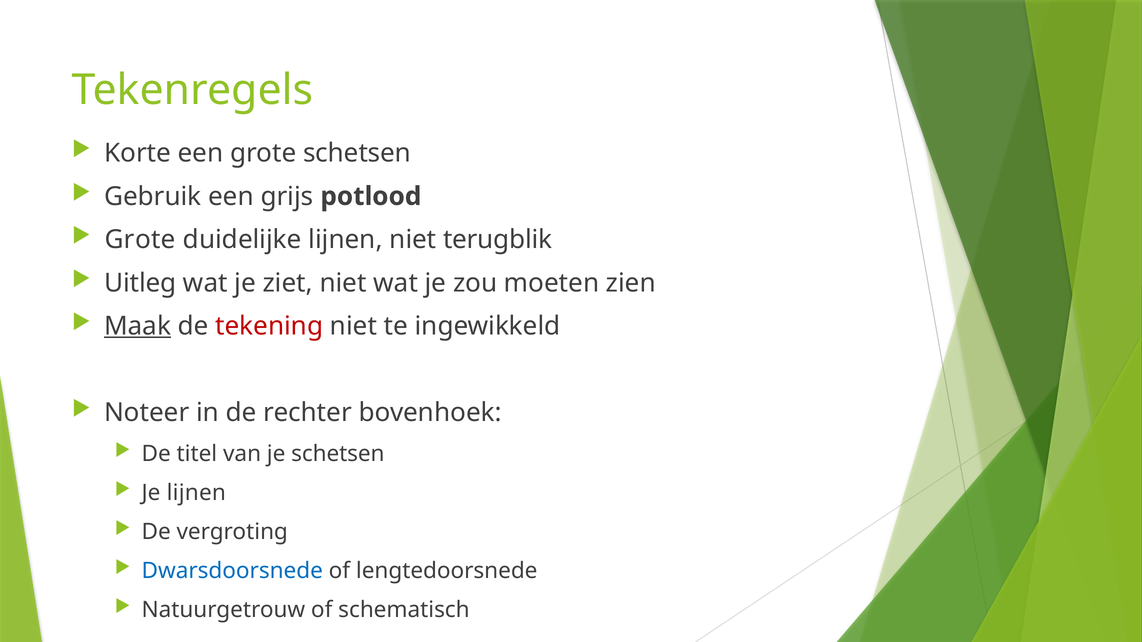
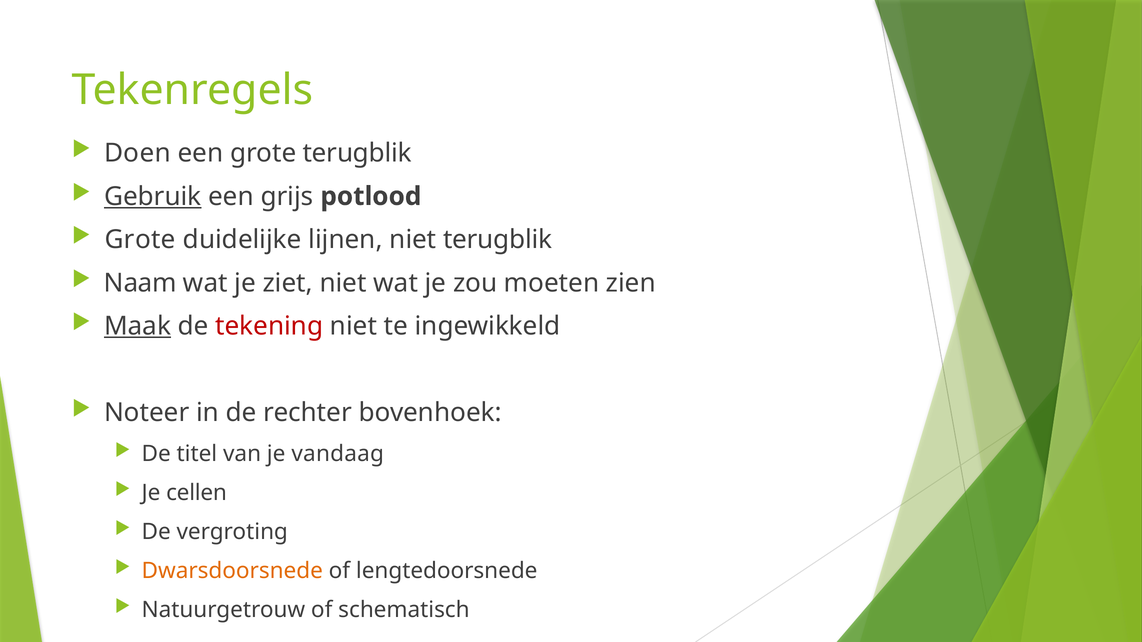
Korte: Korte -> Doen
grote schetsen: schetsen -> terugblik
Gebruik underline: none -> present
Uitleg: Uitleg -> Naam
je schetsen: schetsen -> vandaag
Je lijnen: lijnen -> cellen
Dwarsdoorsnede colour: blue -> orange
